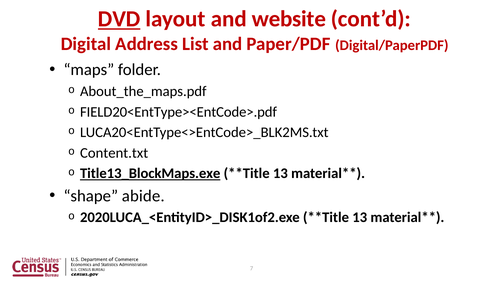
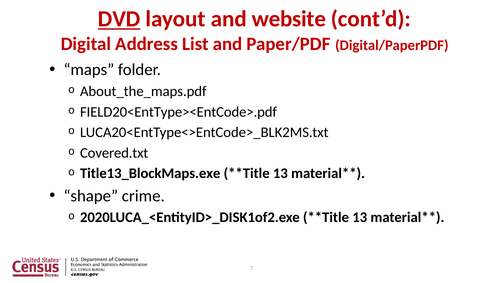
Content.txt: Content.txt -> Covered.txt
Title13_BlockMaps.exe underline: present -> none
abide: abide -> crime
